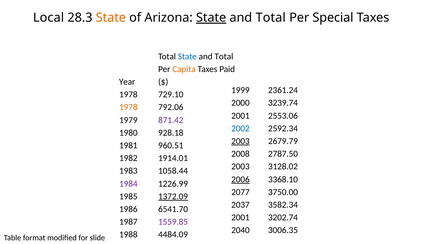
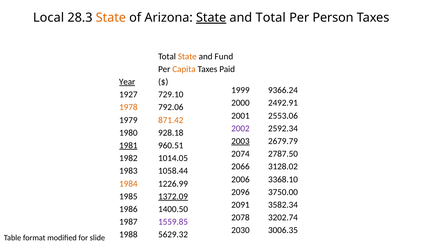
Special: Special -> Person
State at (187, 56) colour: blue -> orange
Total at (224, 56): Total -> Fund
Year underline: none -> present
2361.24: 2361.24 -> 9366.24
1978 at (128, 94): 1978 -> 1927
3239.74: 3239.74 -> 2492.91
871.42 colour: purple -> orange
2002 colour: blue -> purple
1981 underline: none -> present
2008: 2008 -> 2074
1914.01: 1914.01 -> 1014.05
2003 at (240, 166): 2003 -> 2066
2006 underline: present -> none
1984 colour: purple -> orange
2077: 2077 -> 2096
2037: 2037 -> 2091
6541.70: 6541.70 -> 1400.50
2001 at (240, 217): 2001 -> 2078
2040: 2040 -> 2030
4484.09: 4484.09 -> 5629.32
